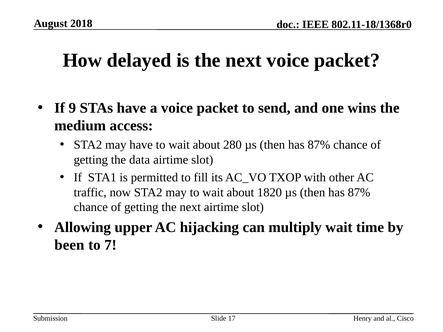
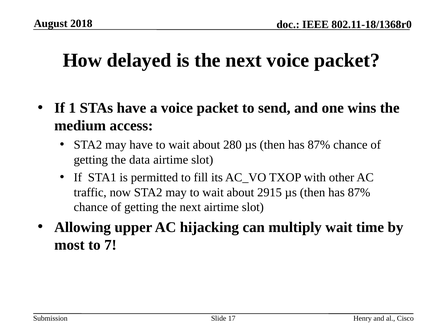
9: 9 -> 1
1820: 1820 -> 2915
been: been -> most
